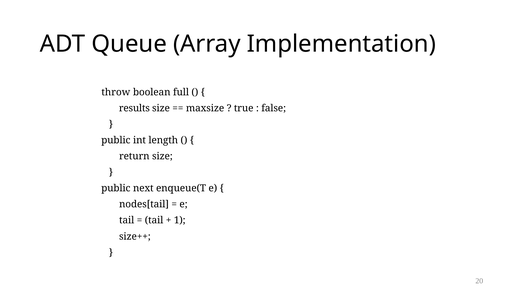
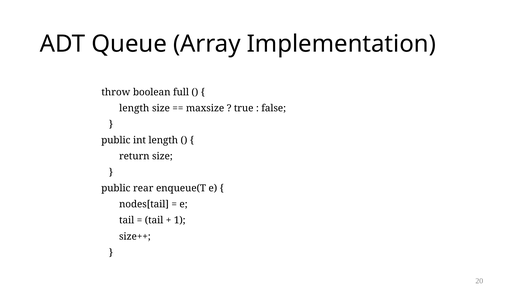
results at (134, 108): results -> length
next: next -> rear
